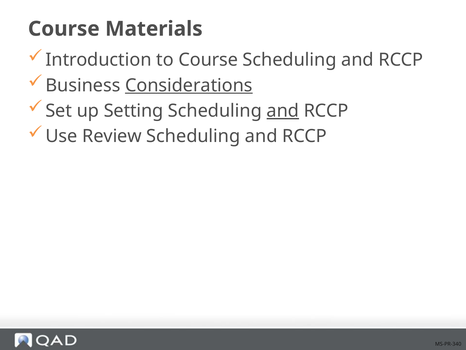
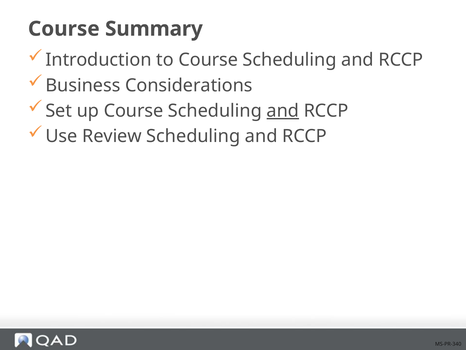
Materials: Materials -> Summary
Considerations underline: present -> none
up Setting: Setting -> Course
